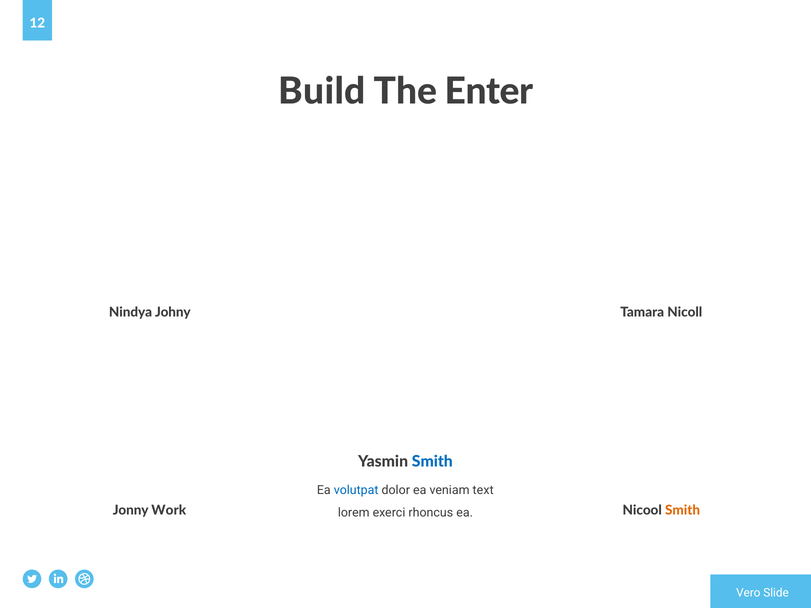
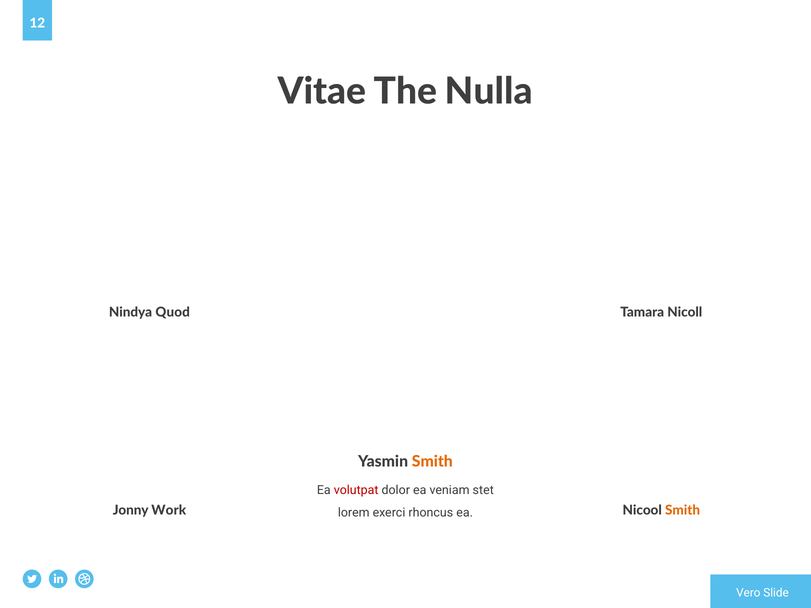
Build: Build -> Vitae
Enter: Enter -> Nulla
Johny: Johny -> Quod
Smith at (432, 462) colour: blue -> orange
volutpat colour: blue -> red
text: text -> stet
